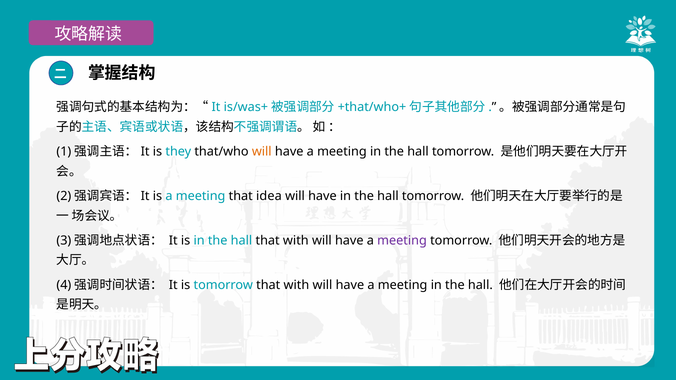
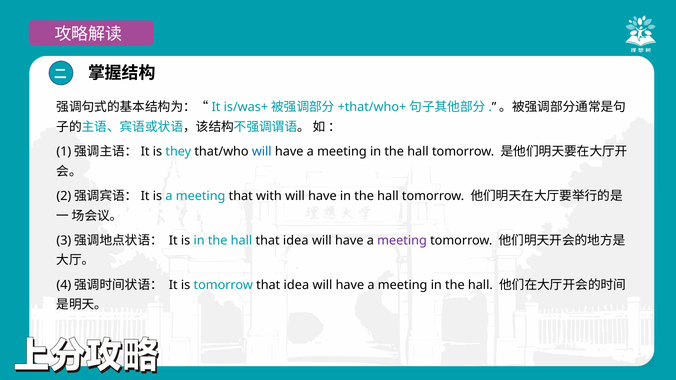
will at (262, 152) colour: orange -> blue
idea: idea -> with
hall that with: with -> idea
tomorrow that with: with -> idea
